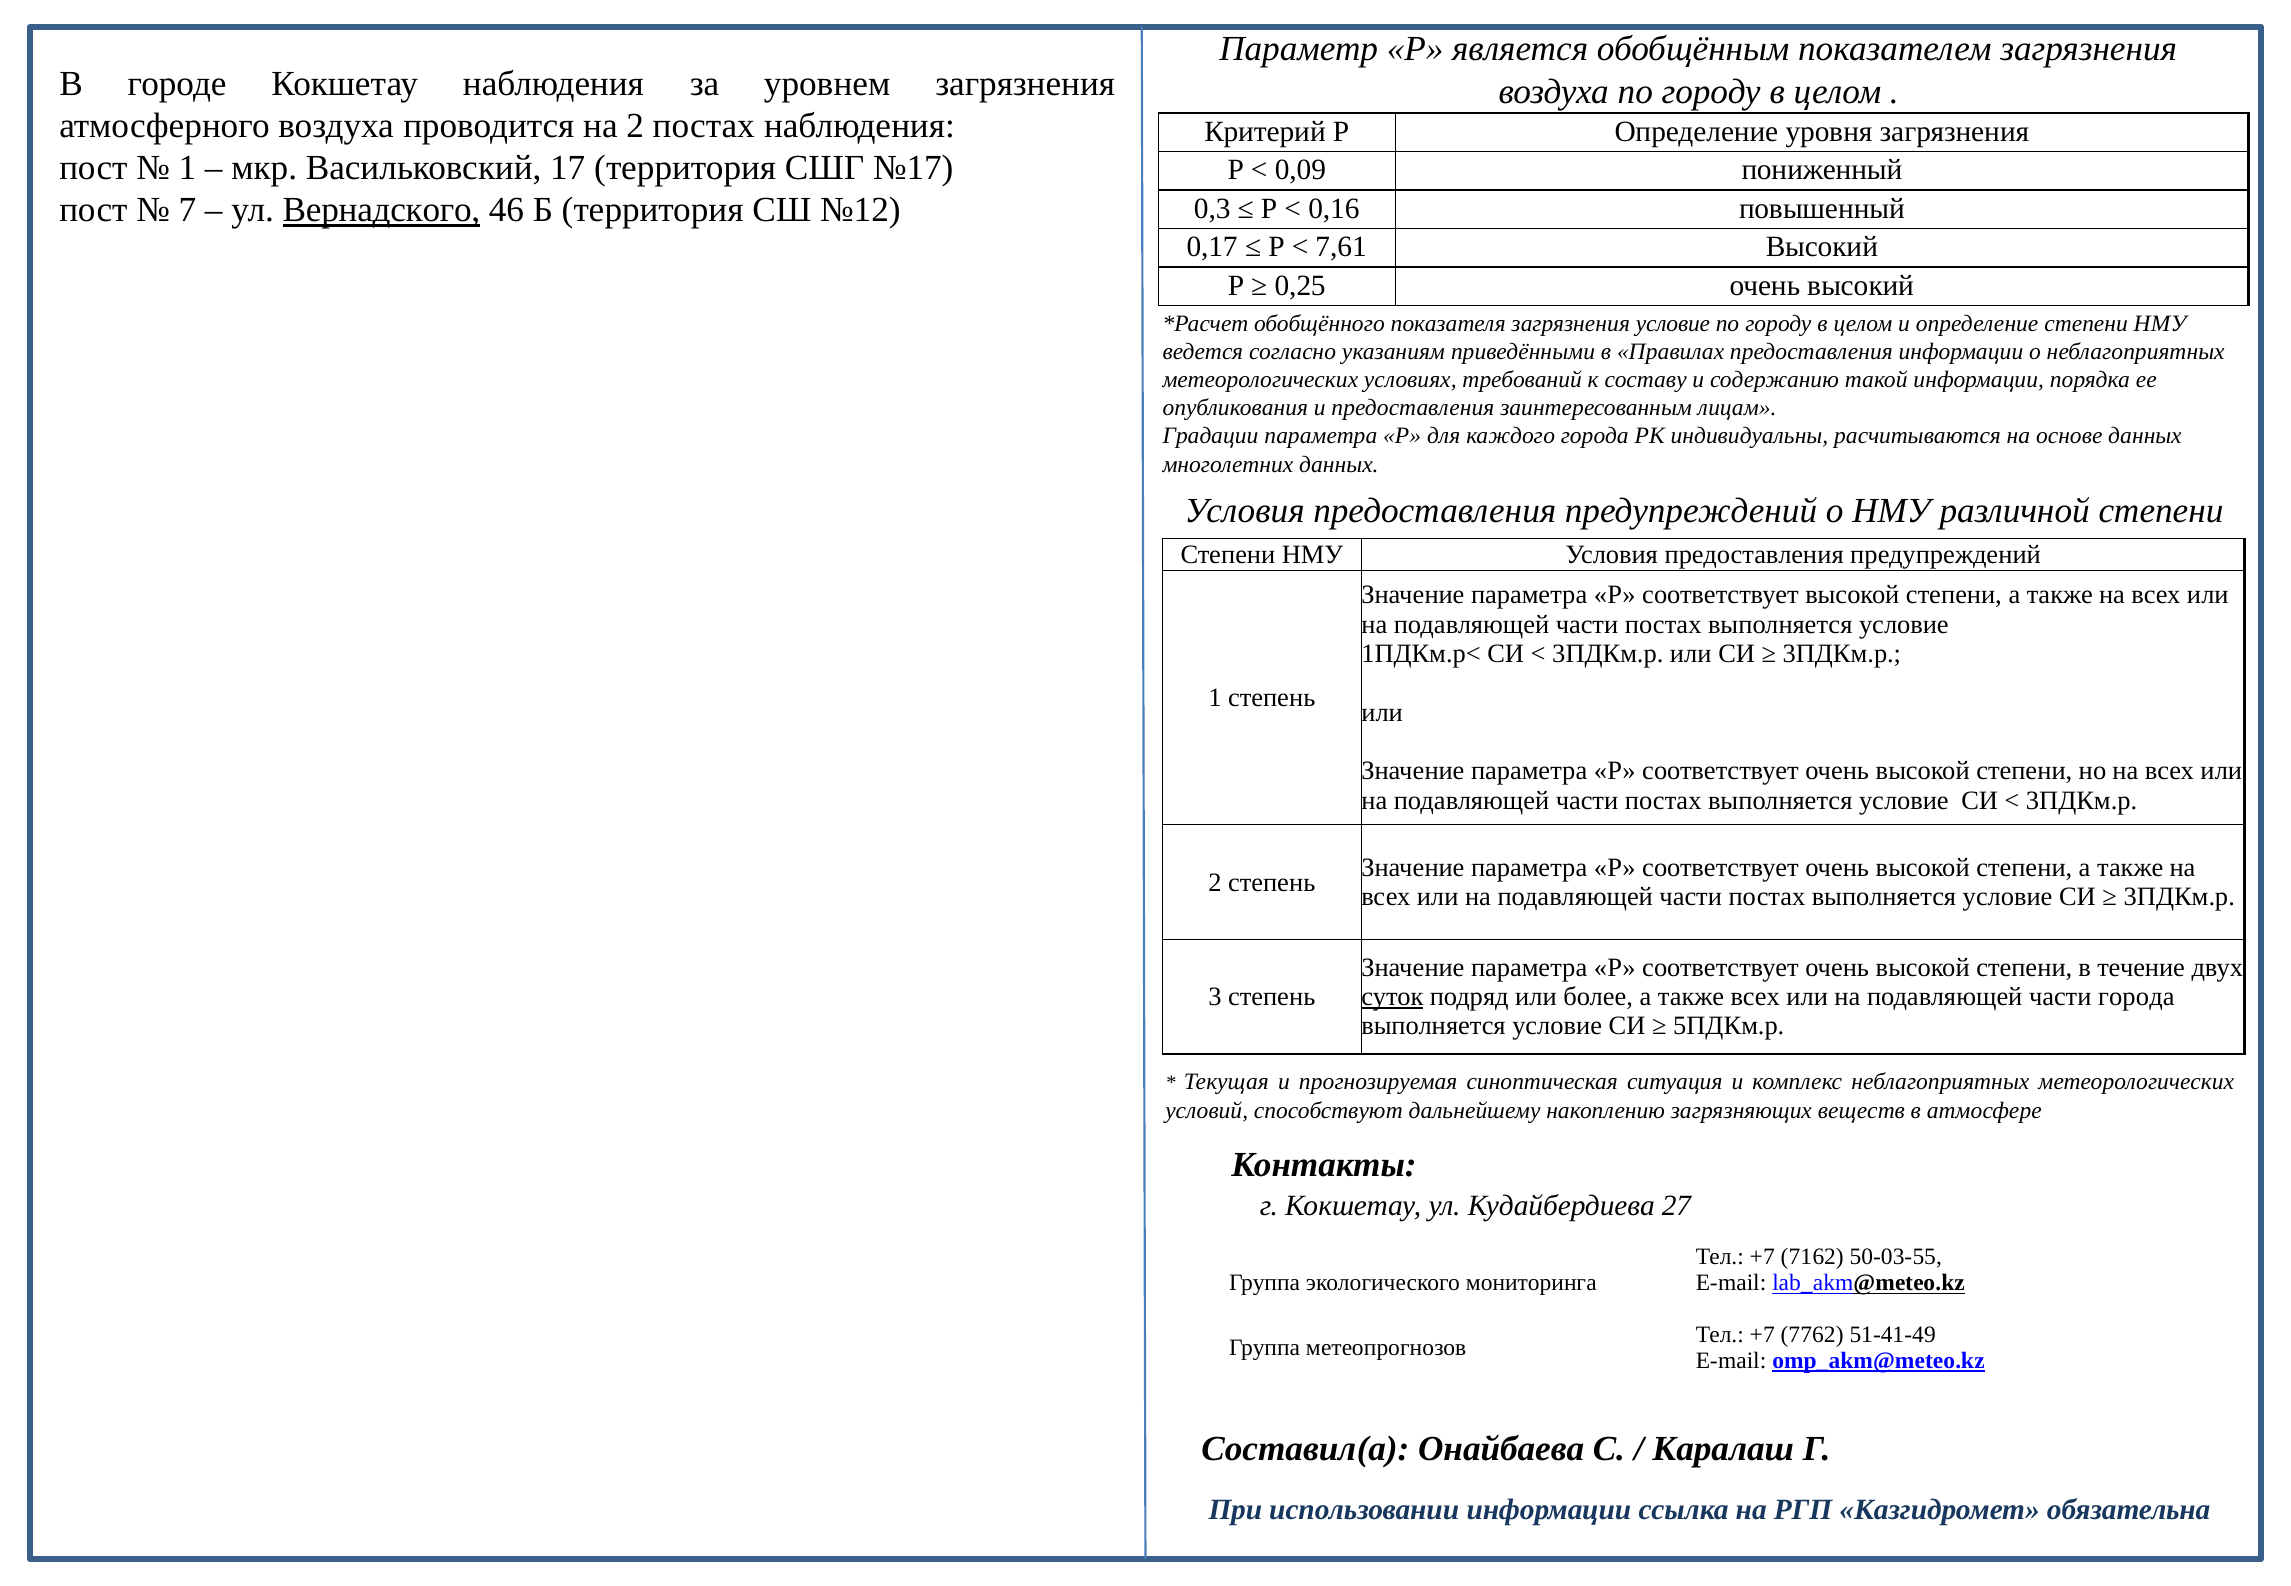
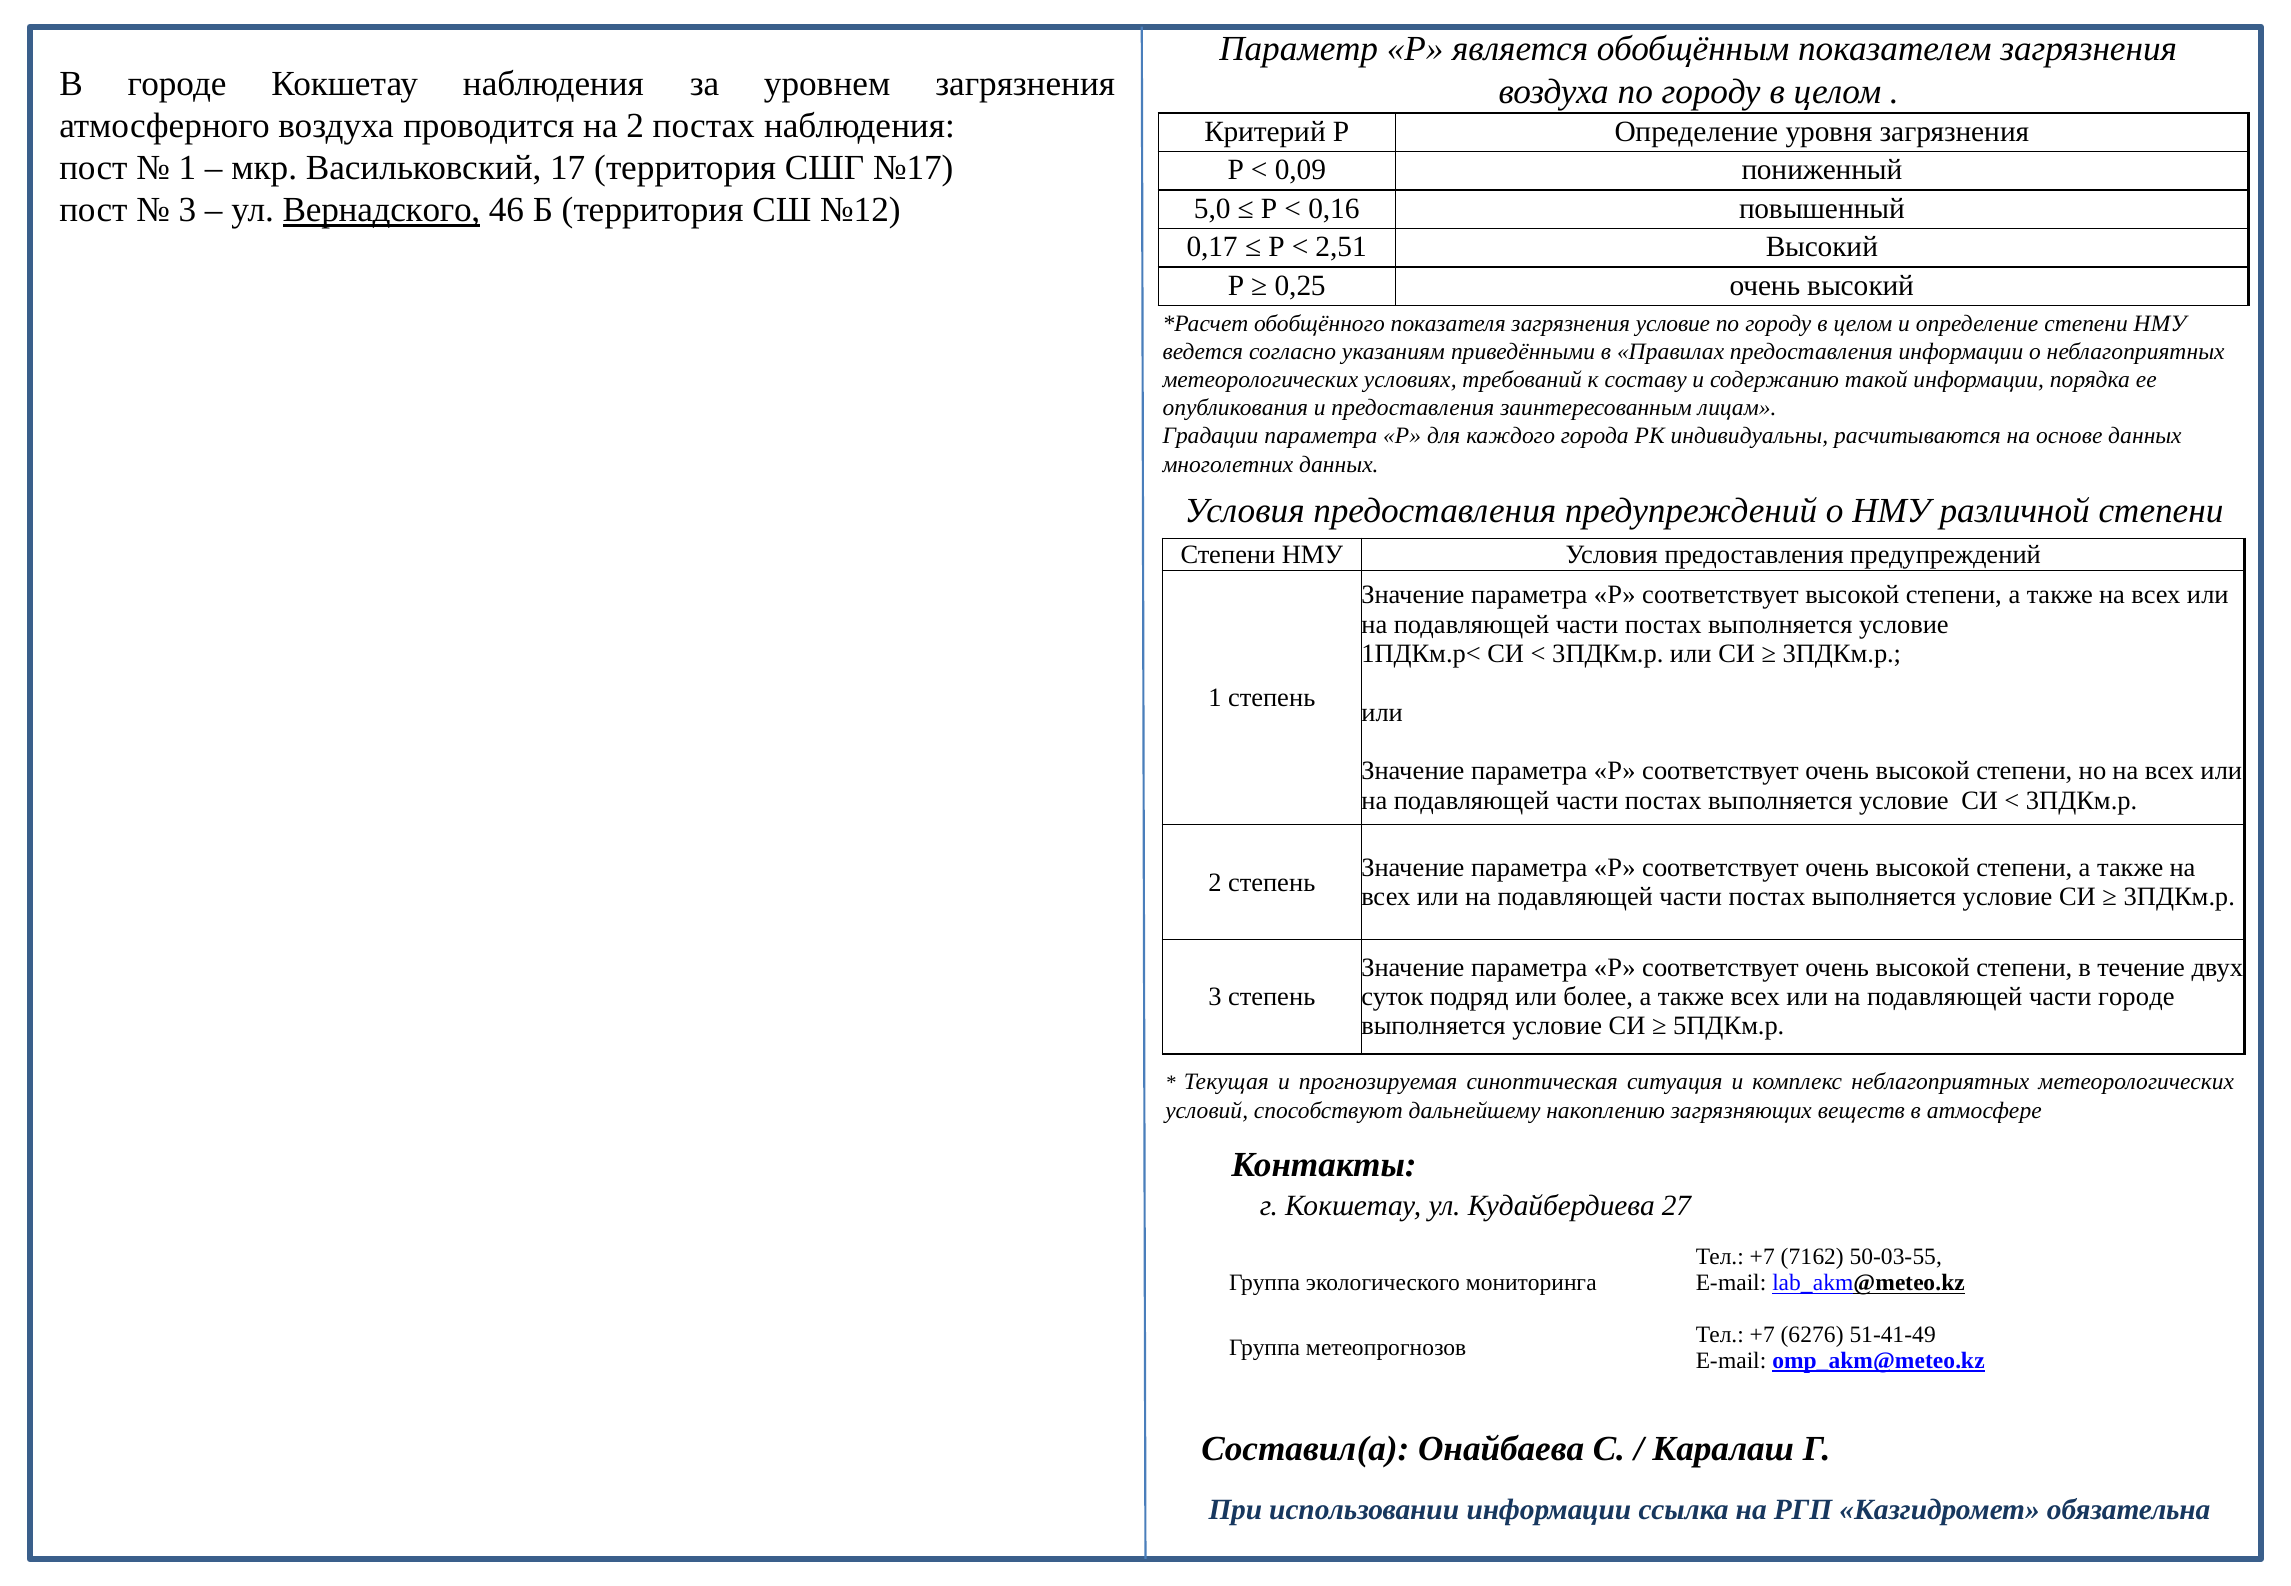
7 at (187, 210): 7 -> 3
0,3: 0,3 -> 5,0
7,61: 7,61 -> 2,51
суток underline: present -> none
части города: города -> городе
7762: 7762 -> 6276
